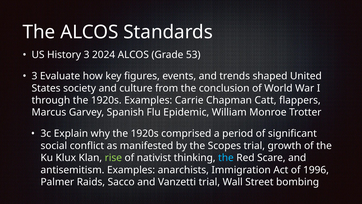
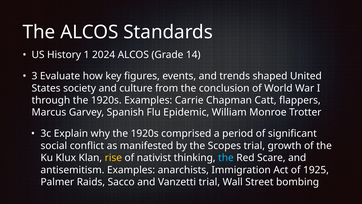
History 3: 3 -> 1
53: 53 -> 14
rise colour: light green -> yellow
1996: 1996 -> 1925
